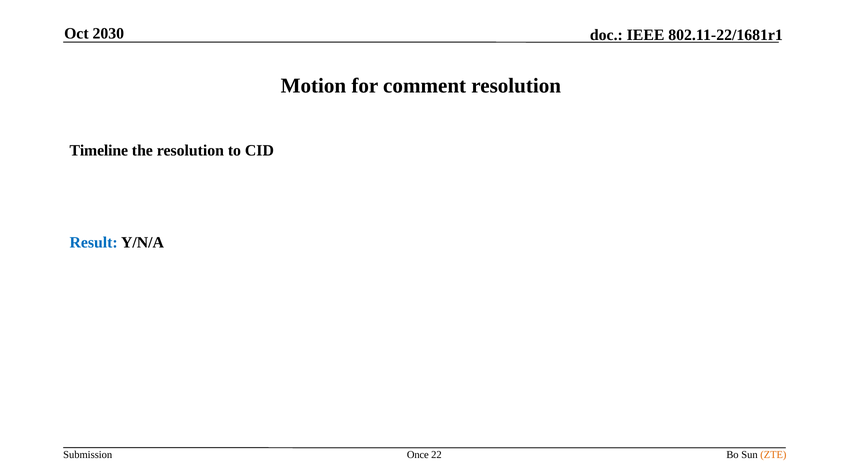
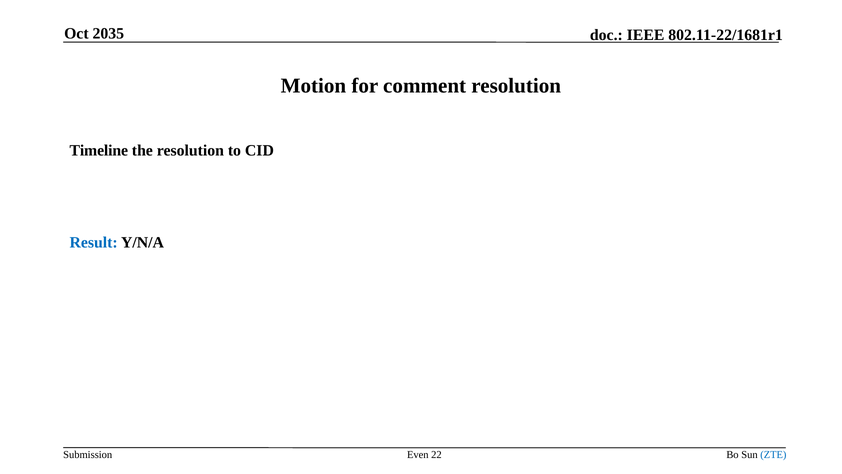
2030: 2030 -> 2035
Once: Once -> Even
ZTE colour: orange -> blue
